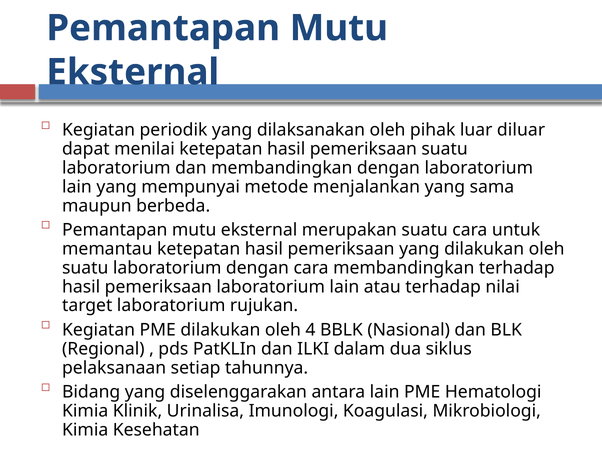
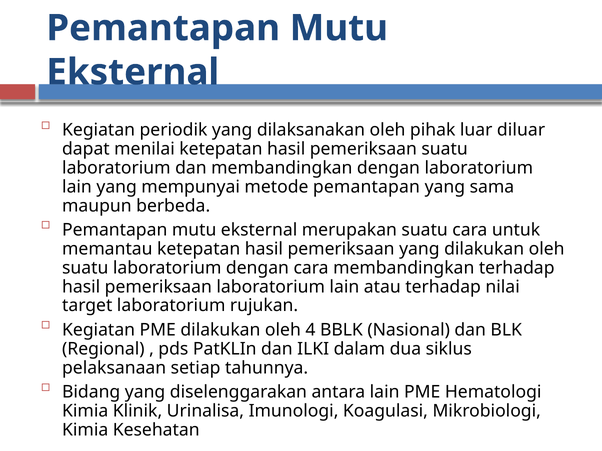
metode menjalankan: menjalankan -> pemantapan
